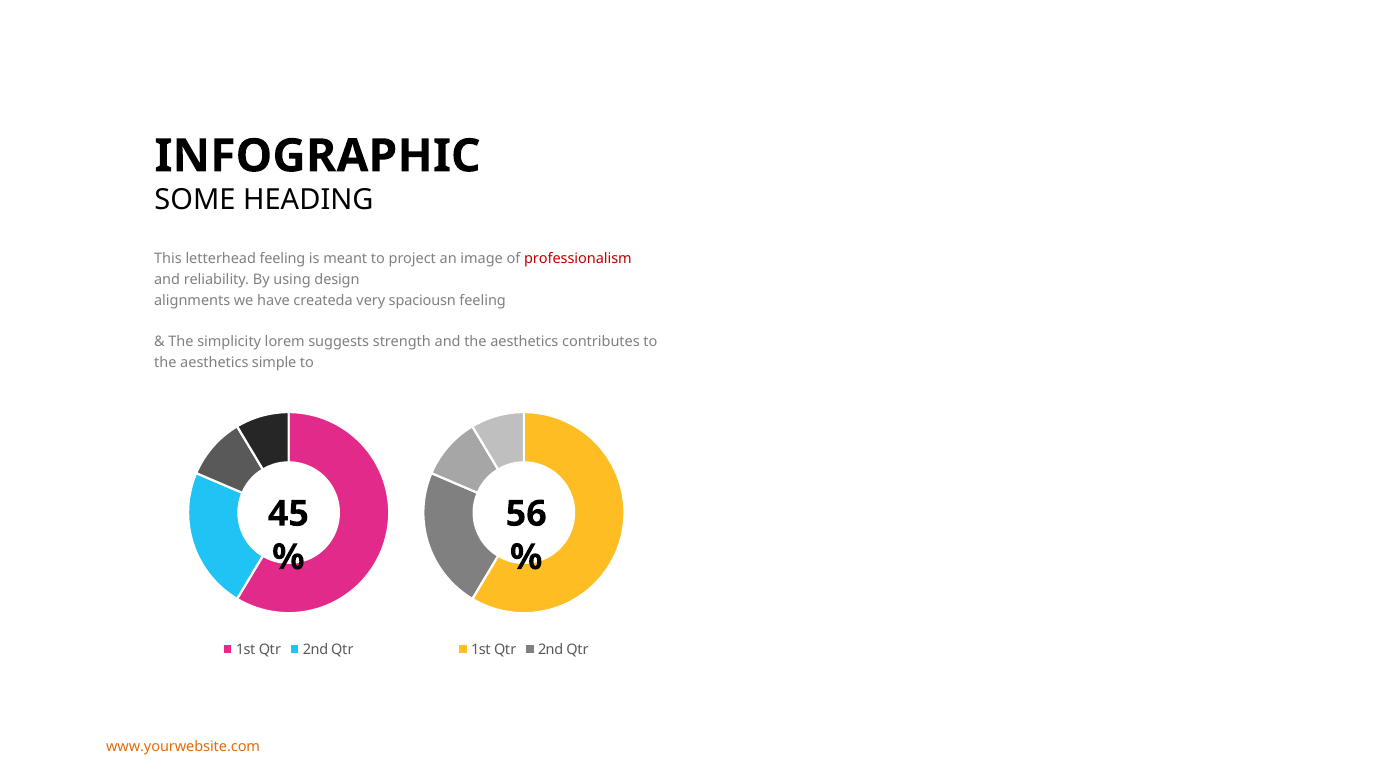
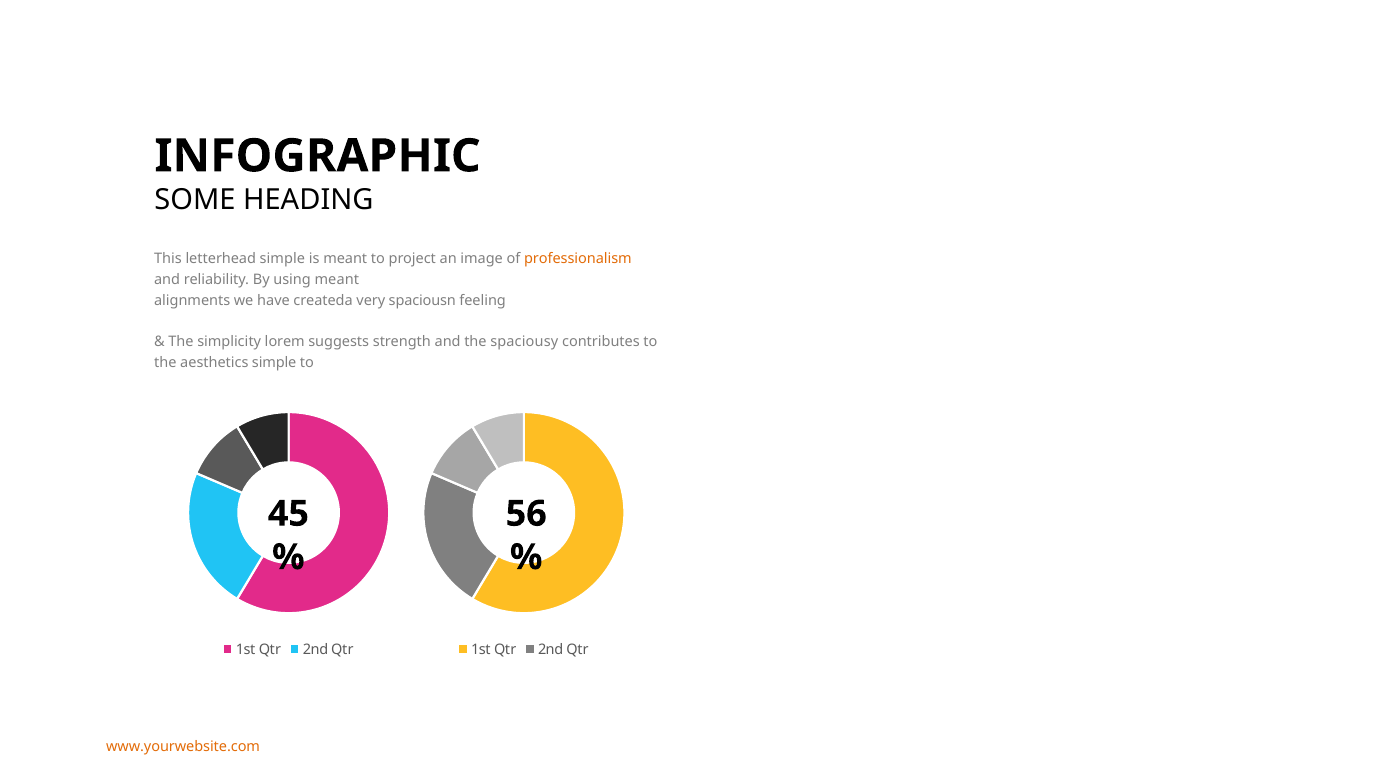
letterhead feeling: feeling -> simple
professionalism colour: red -> orange
using design: design -> meant
and the aesthetics: aesthetics -> spaciousy
